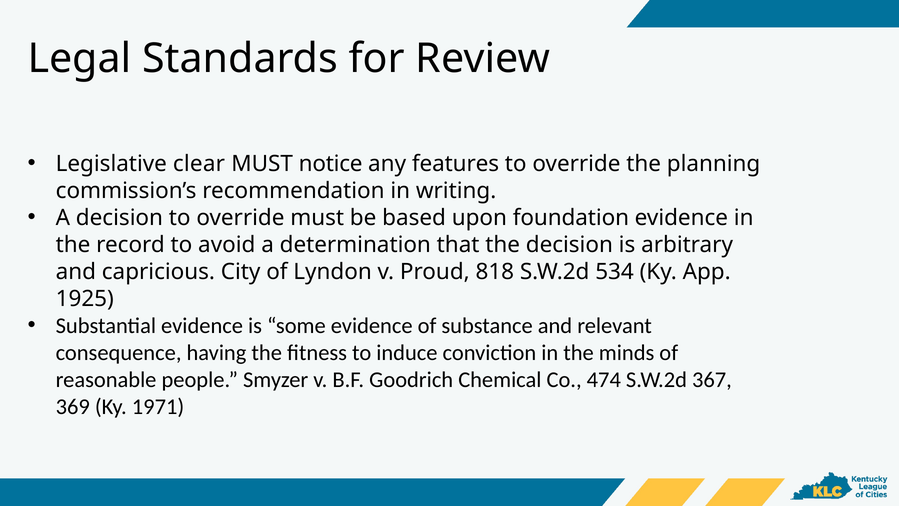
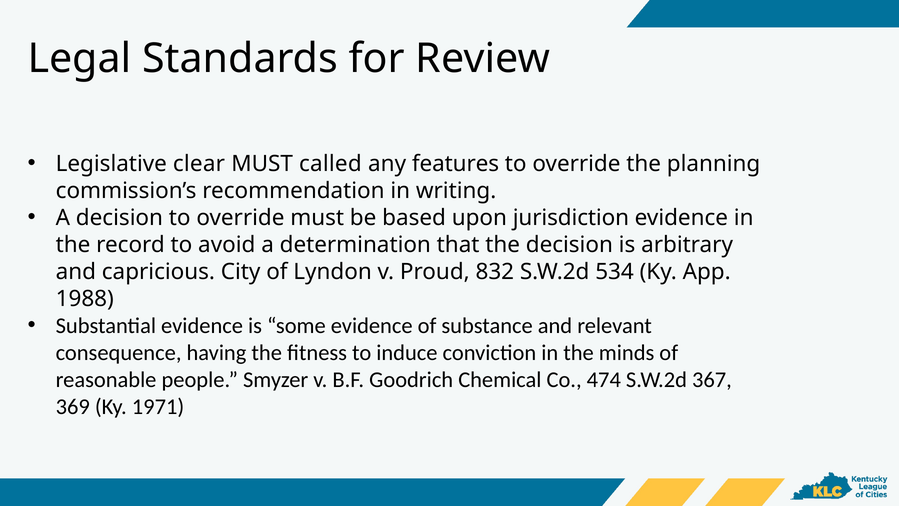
notice: notice -> called
foundation: foundation -> jurisdiction
818: 818 -> 832
1925: 1925 -> 1988
